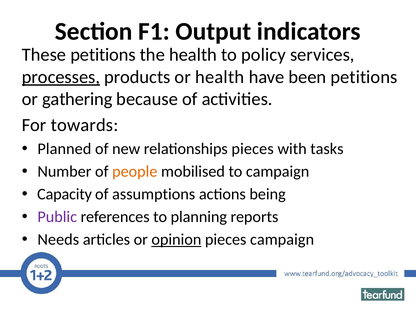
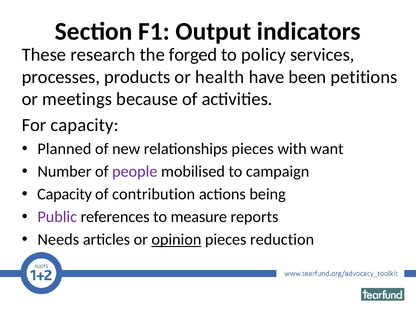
These petitions: petitions -> research
the health: health -> forged
processes underline: present -> none
gathering: gathering -> meetings
For towards: towards -> capacity
tasks: tasks -> want
people colour: orange -> purple
assumptions: assumptions -> contribution
planning: planning -> measure
pieces campaign: campaign -> reduction
